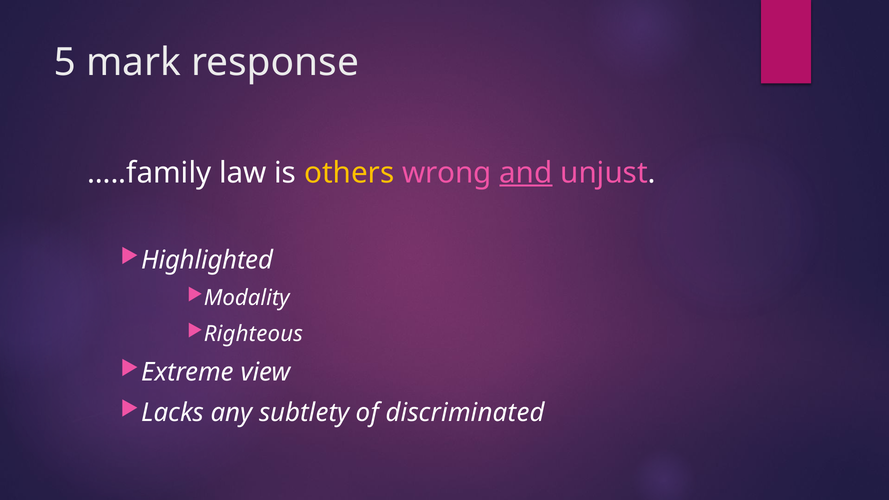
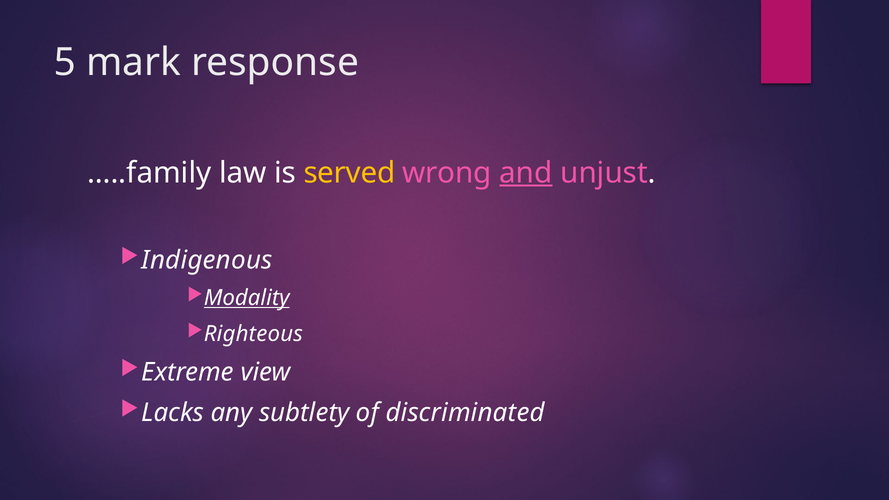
others: others -> served
Highlighted: Highlighted -> Indigenous
Modality underline: none -> present
